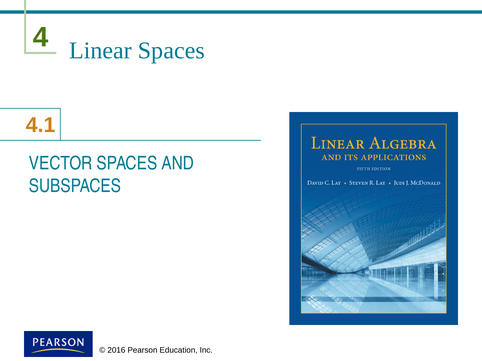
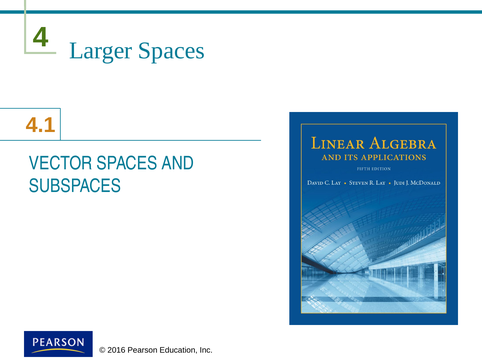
Linear: Linear -> Larger
